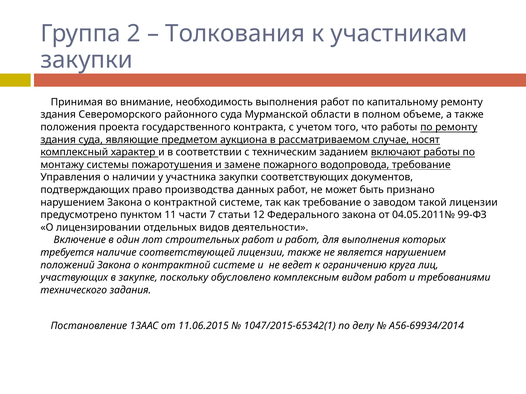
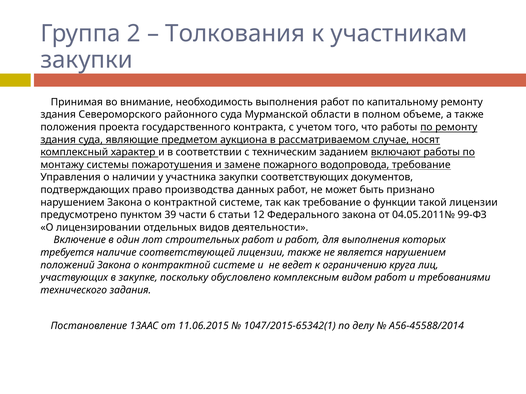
заводом: заводом -> функции
11: 11 -> 39
7: 7 -> 6
А56-69934/2014: А56-69934/2014 -> А56-45588/2014
